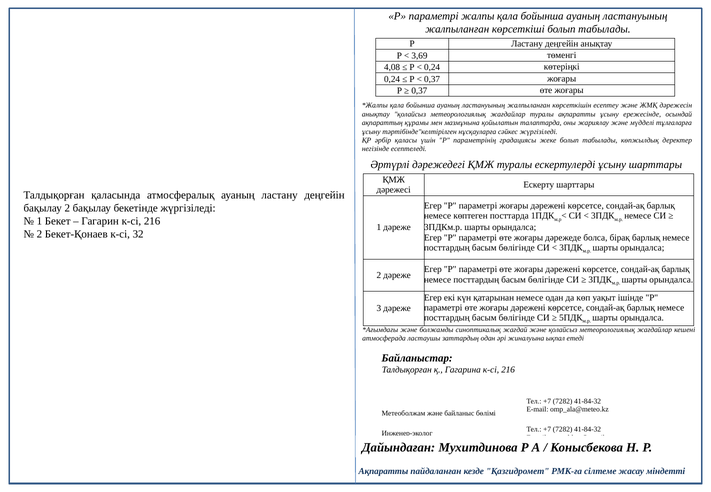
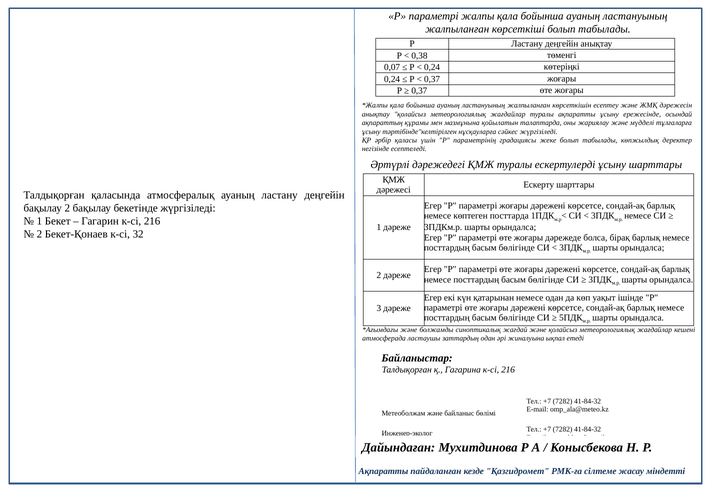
3,69: 3,69 -> 0,38
4,08: 4,08 -> 0,07
